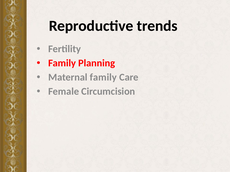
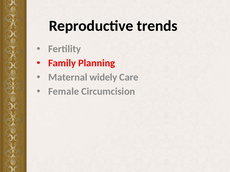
Maternal family: family -> widely
